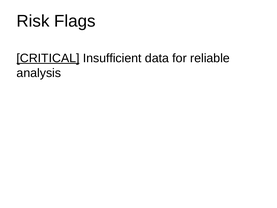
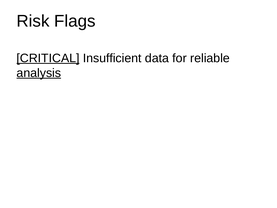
analysis underline: none -> present
